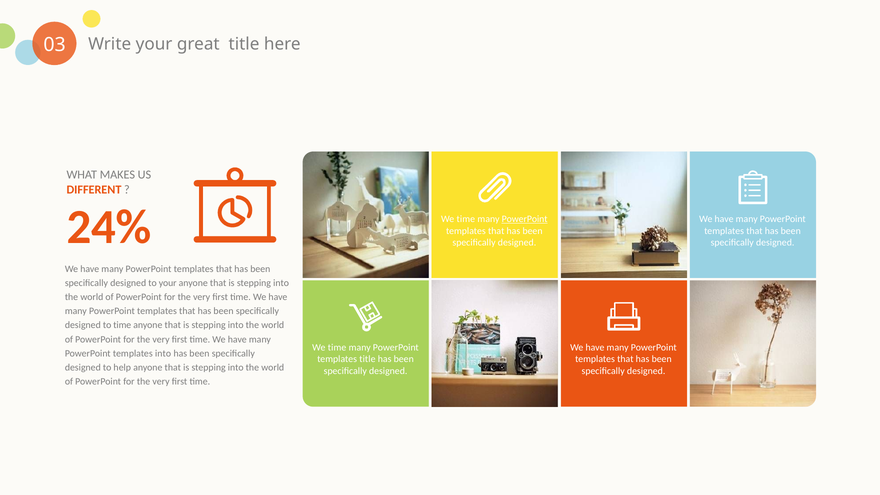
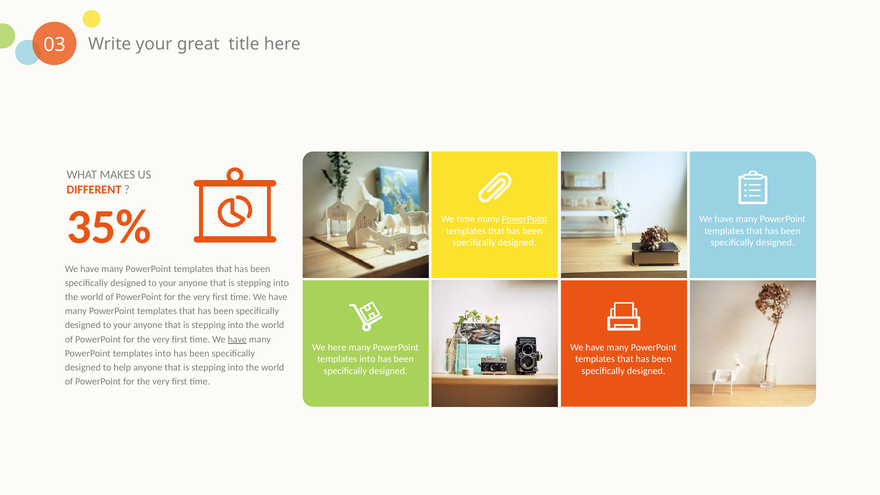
24%: 24% -> 35%
time at (122, 325): time -> your
have at (237, 339) underline: none -> present
time at (337, 347): time -> here
title at (367, 359): title -> into
